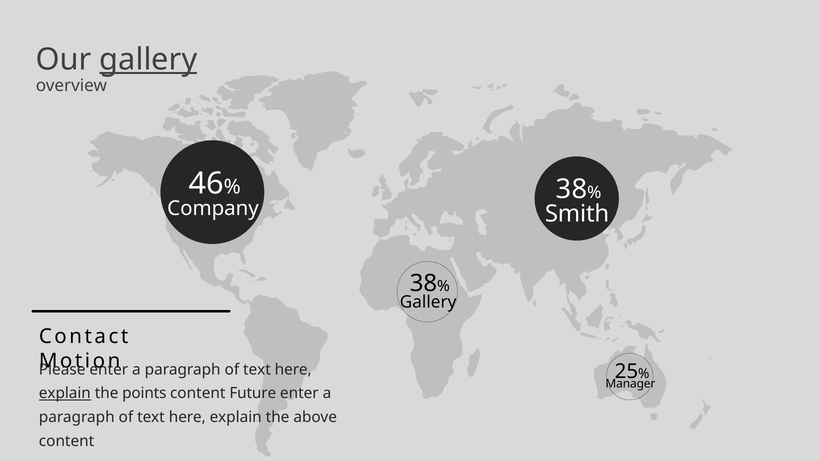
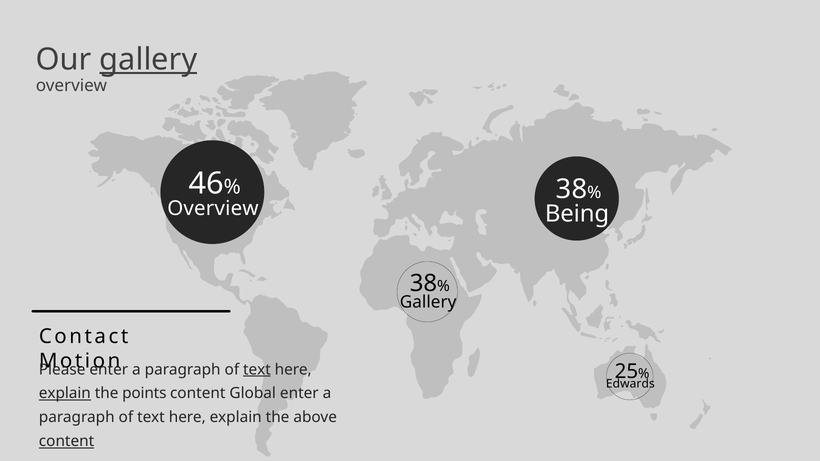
Company at (213, 209): Company -> Overview
Smith: Smith -> Being
text at (257, 370) underline: none -> present
Manager: Manager -> Edwards
Future: Future -> Global
content at (67, 442) underline: none -> present
